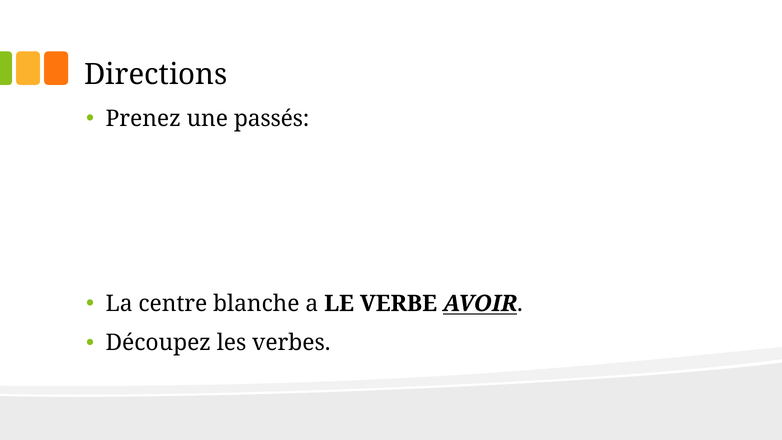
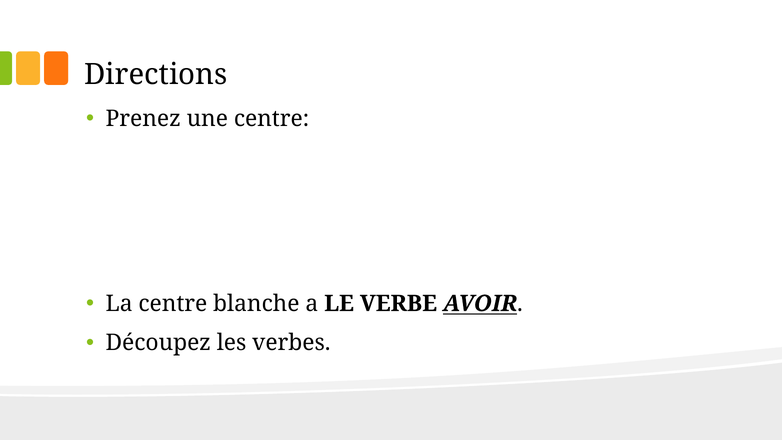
une passés: passés -> centre
